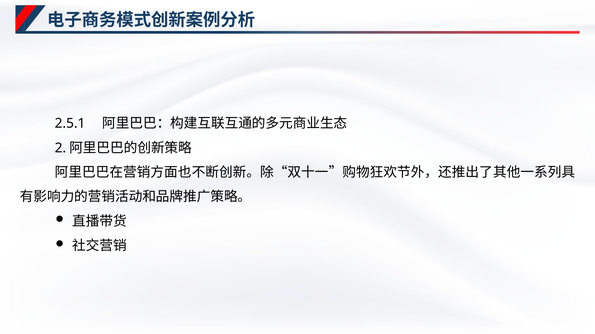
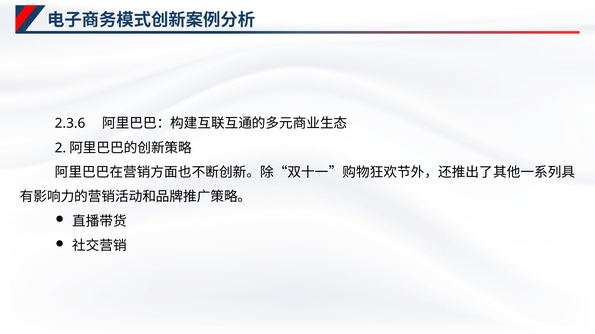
2.5.1: 2.5.1 -> 2.3.6
